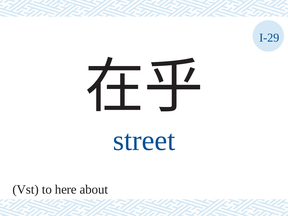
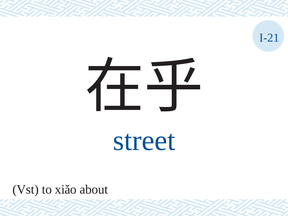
I-29: I-29 -> I-21
here: here -> xiǎo
